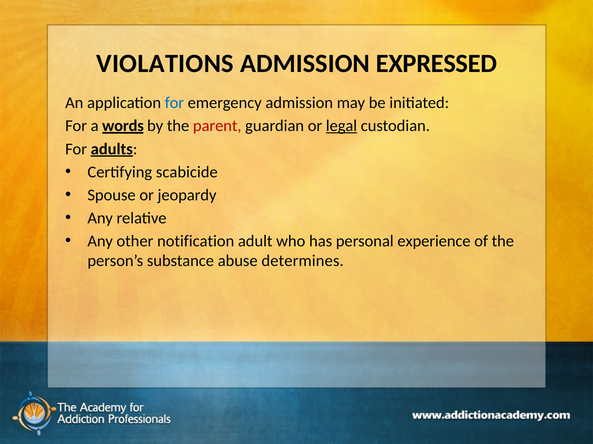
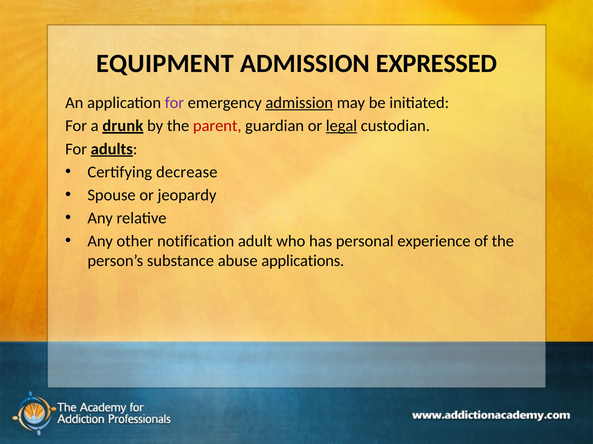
VIOLATIONS: VIOLATIONS -> EQUIPMENT
for at (174, 103) colour: blue -> purple
admission at (299, 103) underline: none -> present
words: words -> drunk
scabicide: scabicide -> decrease
determines: determines -> applications
